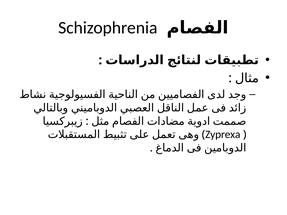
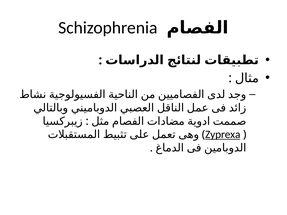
Zyprexa underline: none -> present
